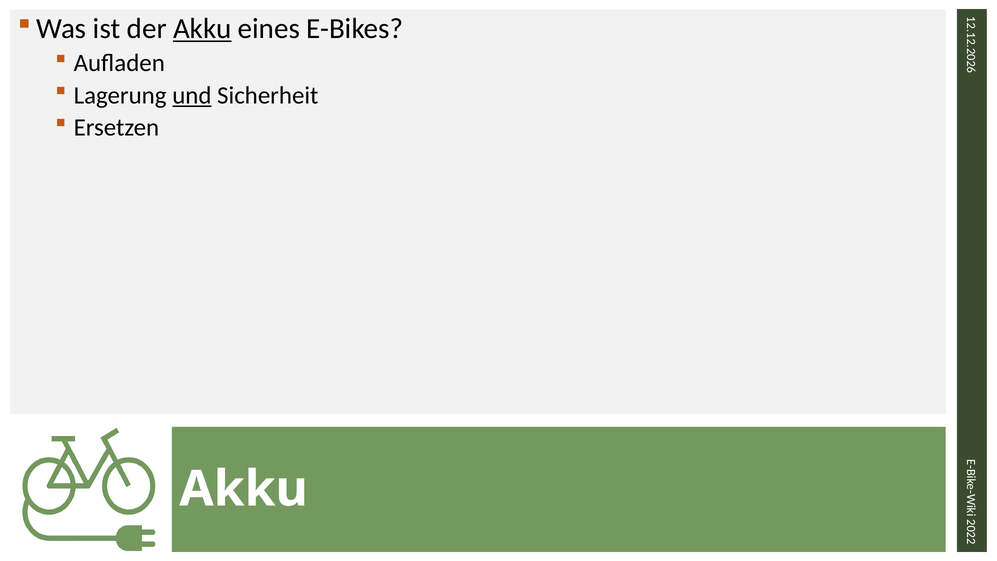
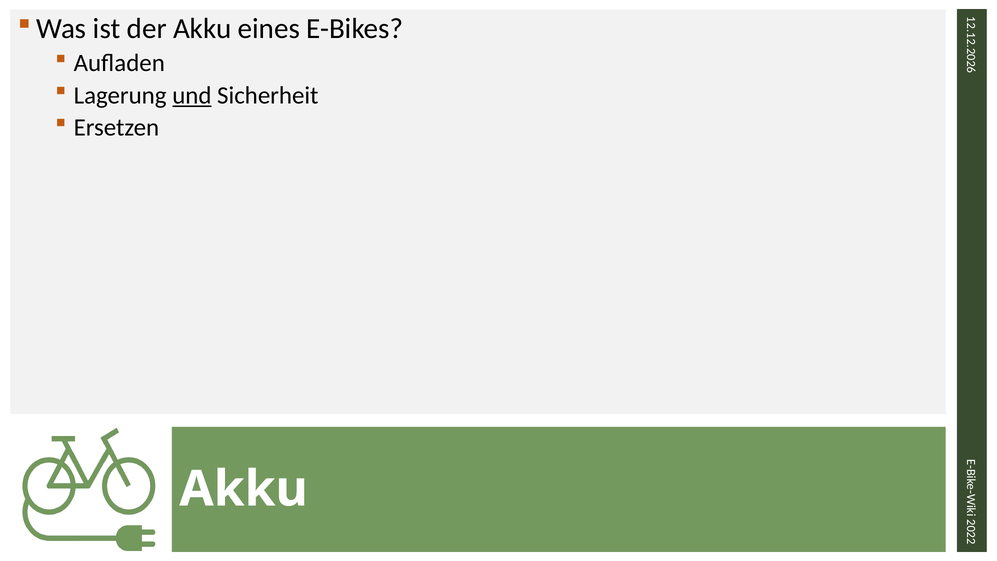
Akku at (202, 29) underline: present -> none
